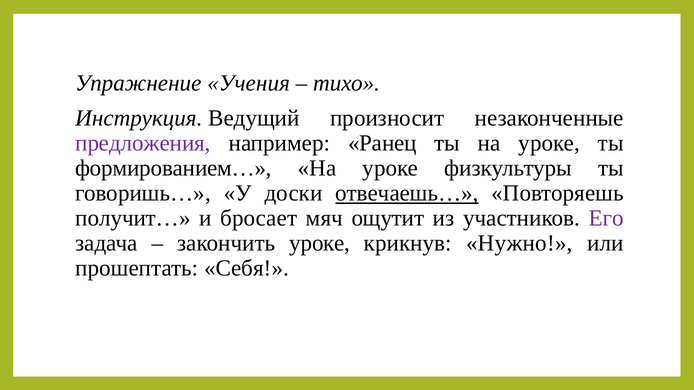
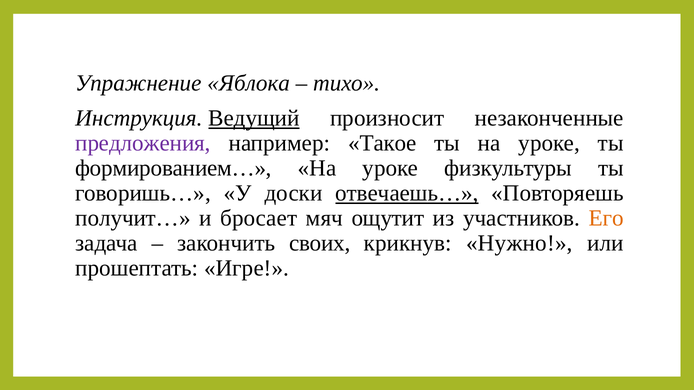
Учения: Учения -> Яблока
Ведущий underline: none -> present
Ранец: Ранец -> Такое
Его colour: purple -> orange
закончить уроке: уроке -> своих
Себя: Себя -> Игре
